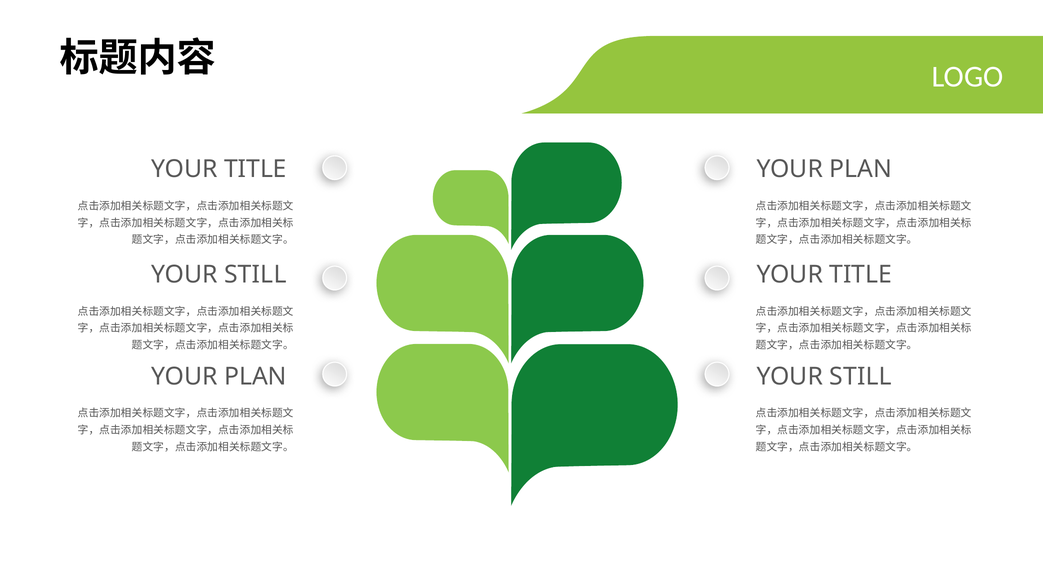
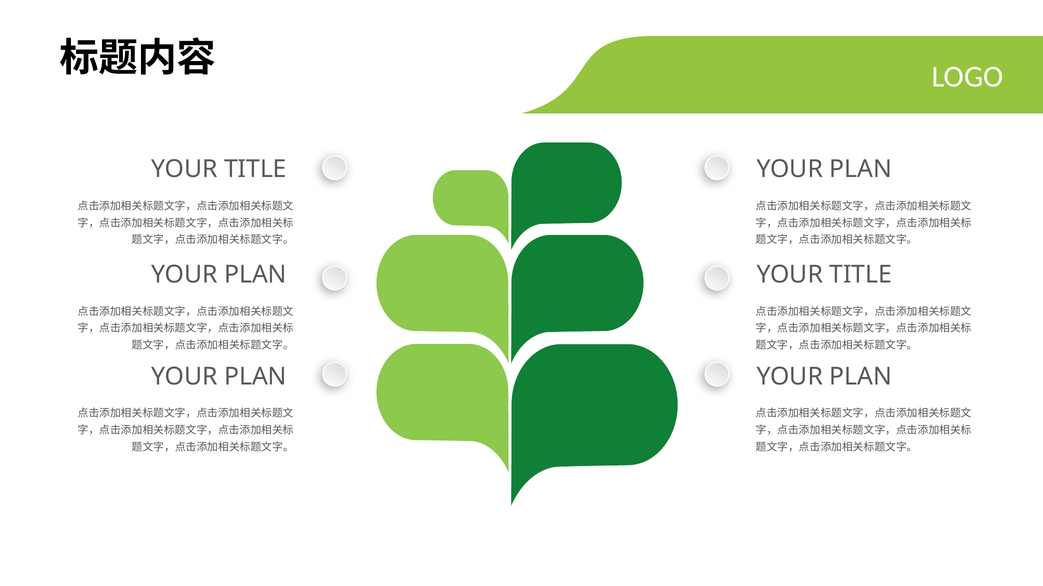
STILL at (255, 275): STILL -> PLAN
STILL at (860, 377): STILL -> PLAN
